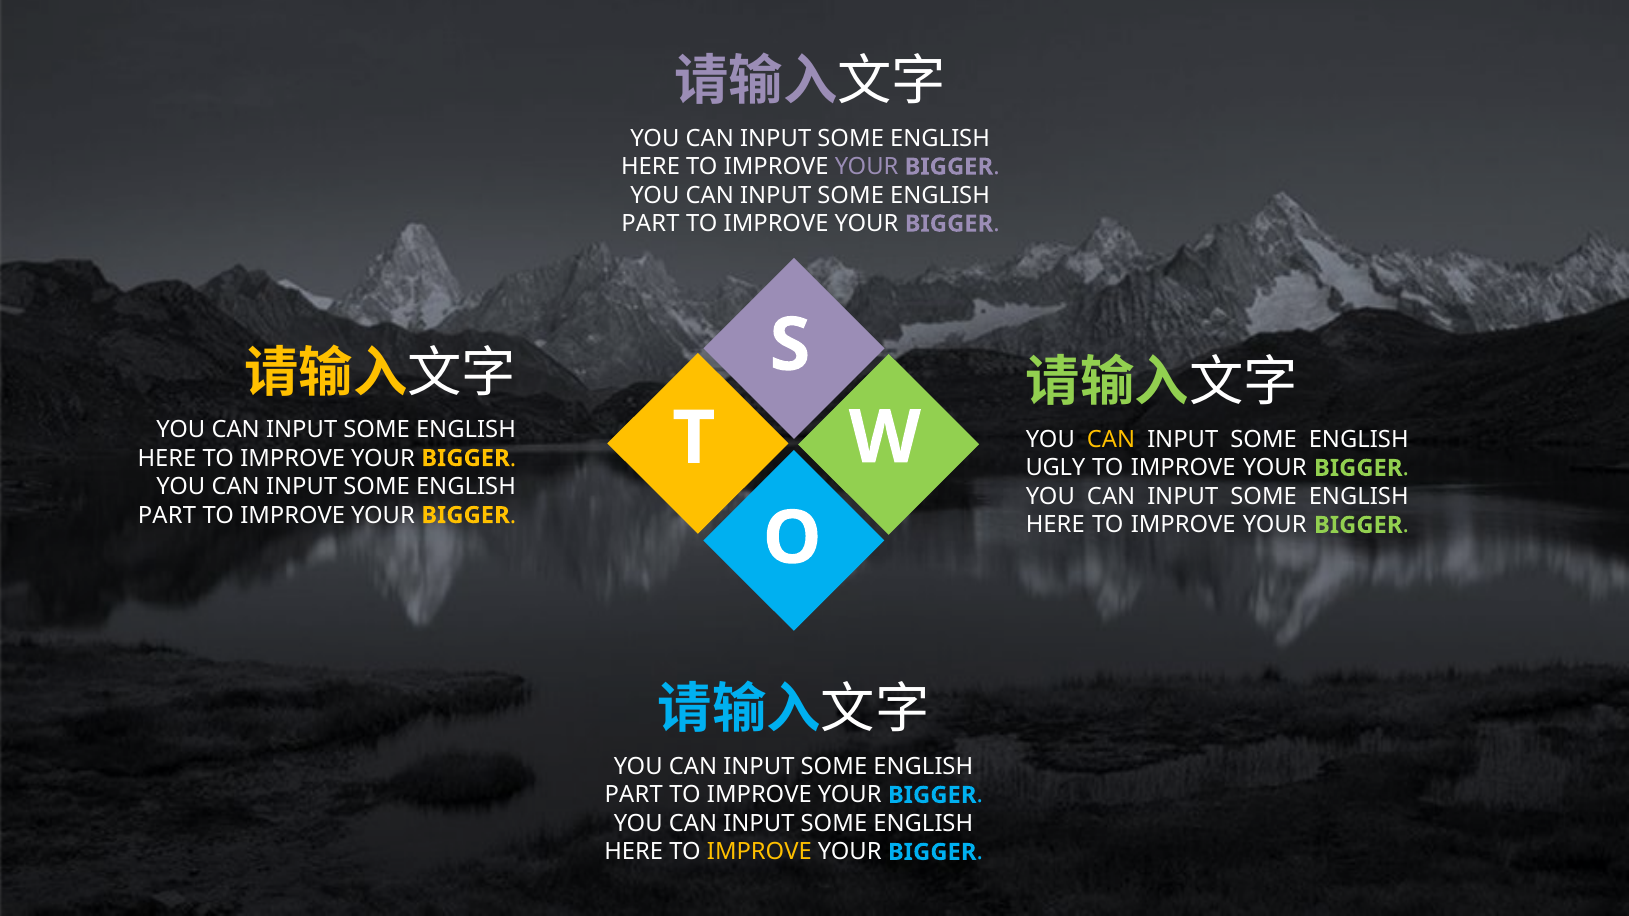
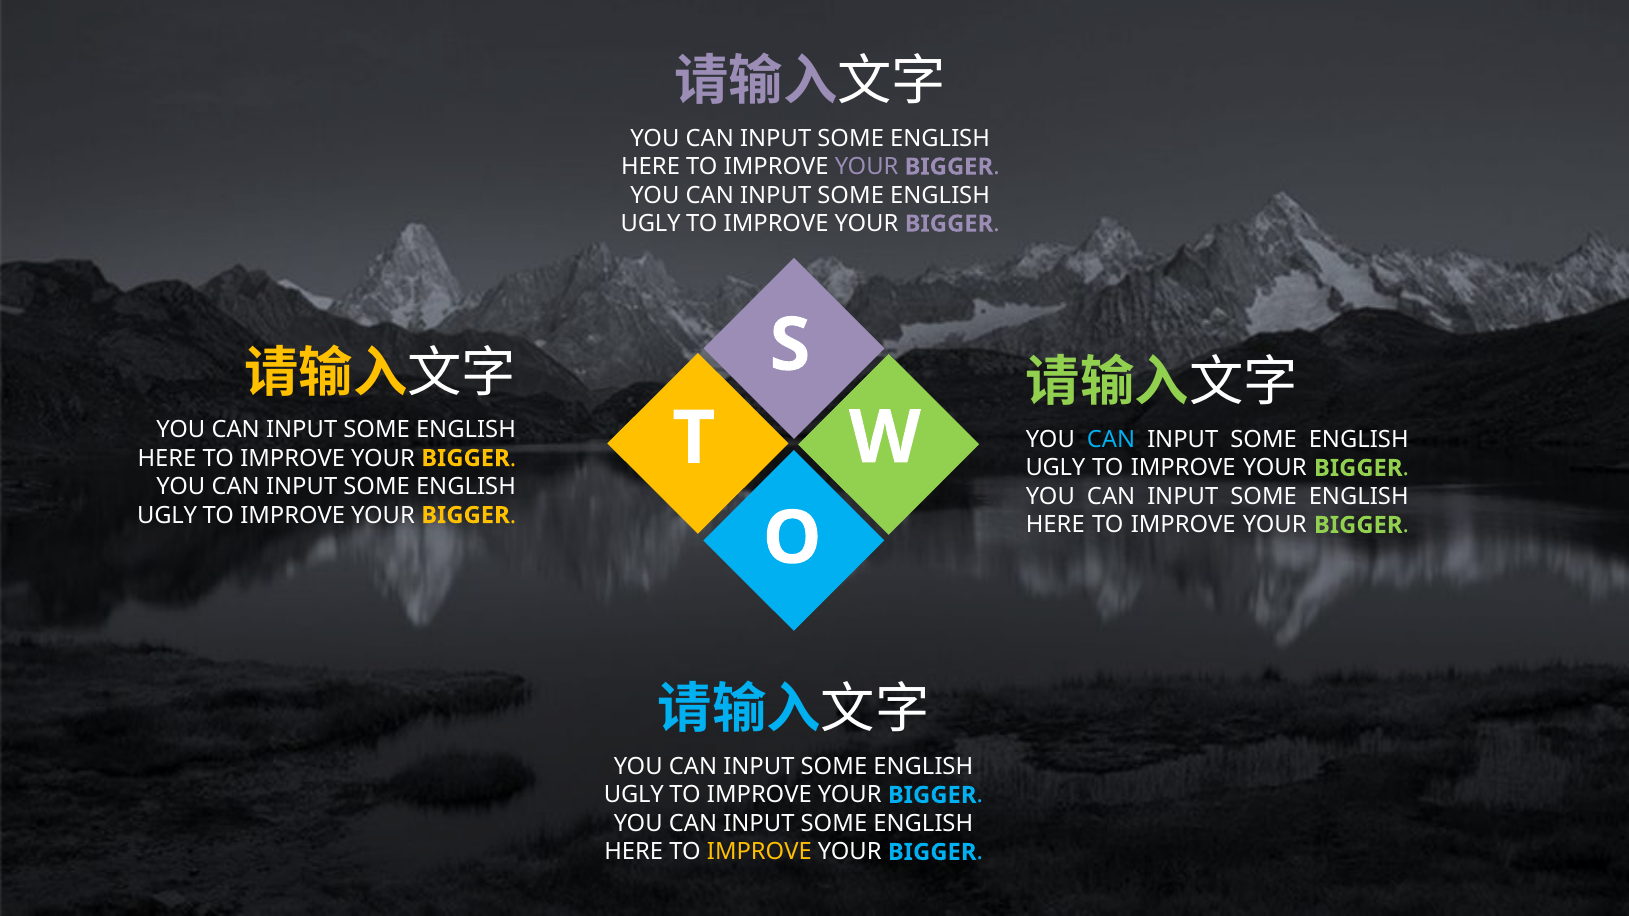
PART at (650, 224): PART -> UGLY
CAN at (1111, 440) colour: yellow -> light blue
PART at (167, 515): PART -> UGLY
PART at (634, 795): PART -> UGLY
